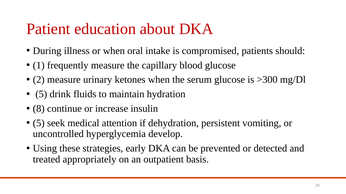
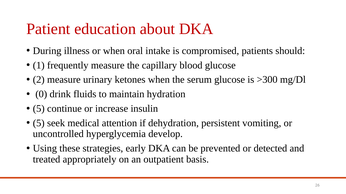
5 at (41, 94): 5 -> 0
8 at (39, 109): 8 -> 5
